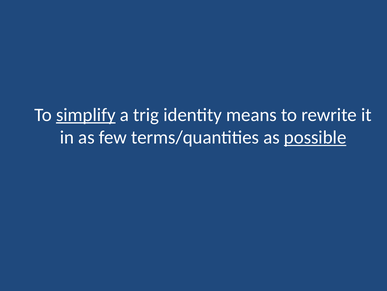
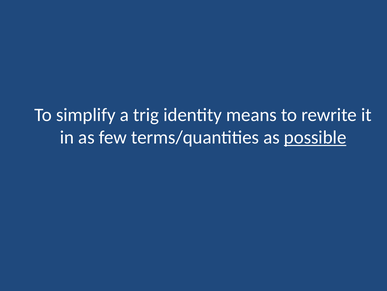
simplify underline: present -> none
